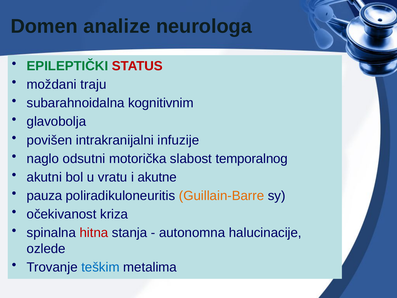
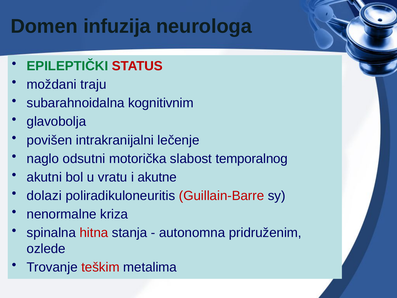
analize: analize -> infuzija
infuzije: infuzije -> lečenje
pauza: pauza -> dolazi
Guillain-Barre colour: orange -> red
očekivanost: očekivanost -> nenormalne
halucinacije: halucinacije -> pridruženim
teškim colour: blue -> red
